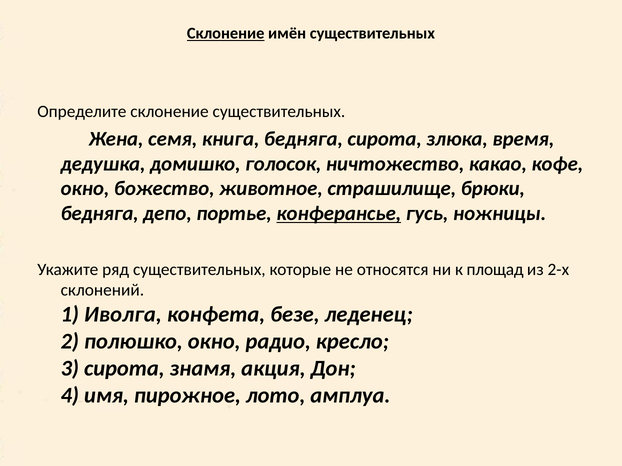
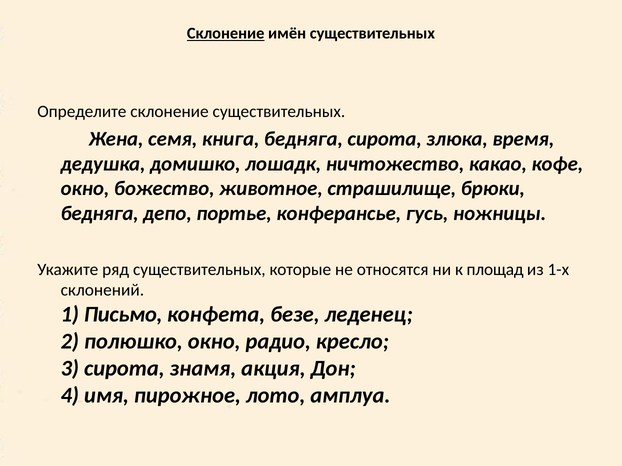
голосок: голосок -> лошадк
конферансье underline: present -> none
2-х: 2-х -> 1-х
Иволга: Иволга -> Письмо
